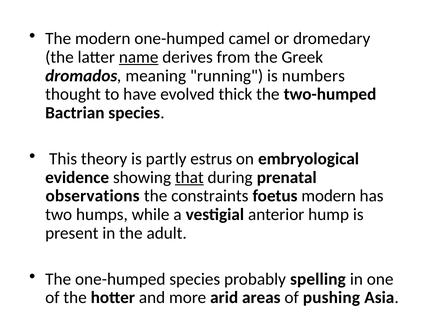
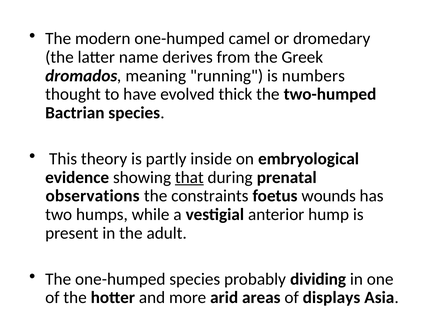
name underline: present -> none
estrus: estrus -> inside
foetus modern: modern -> wounds
spelling: spelling -> dividing
pushing: pushing -> displays
